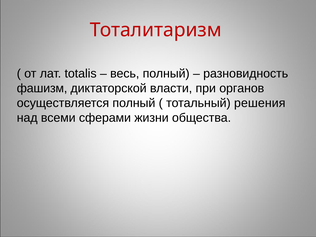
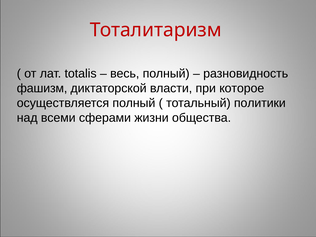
органов: органов -> которое
решения: решения -> политики
